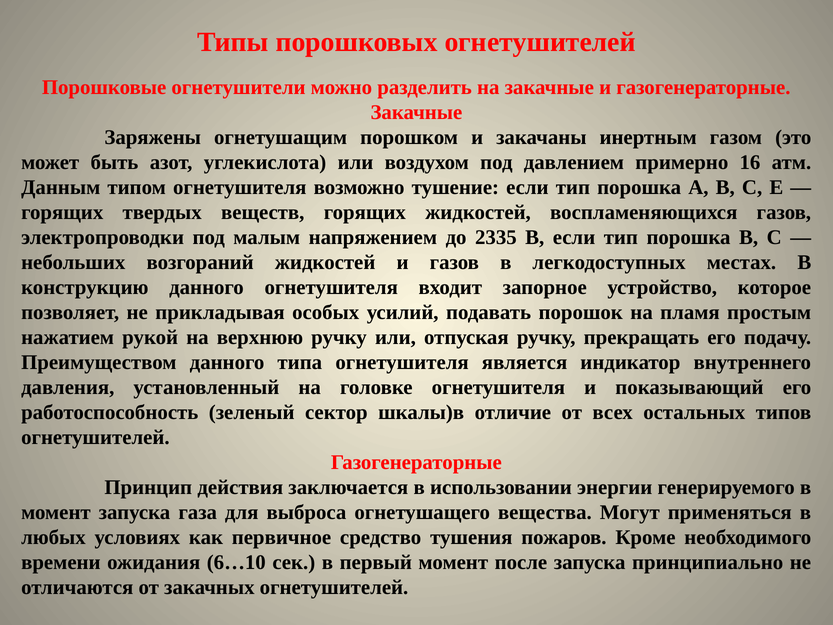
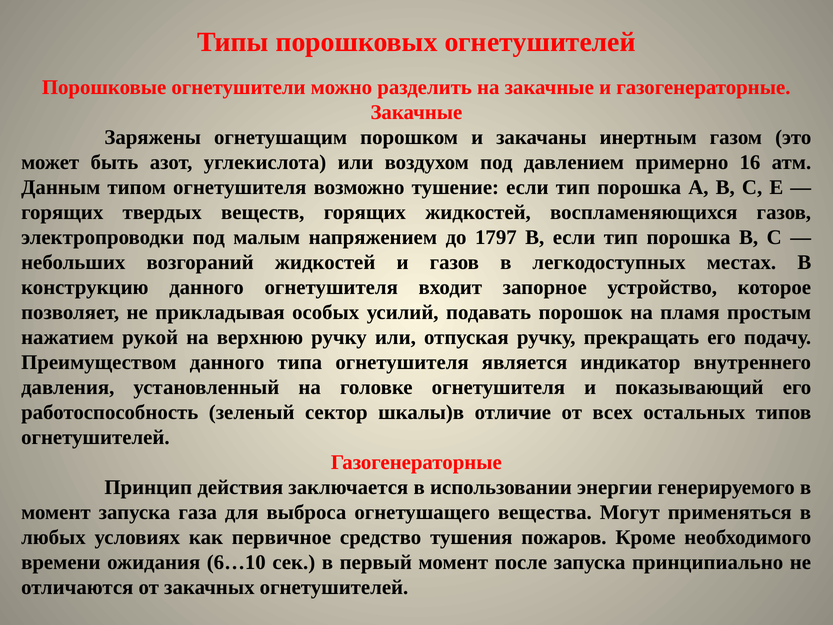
2335: 2335 -> 1797
